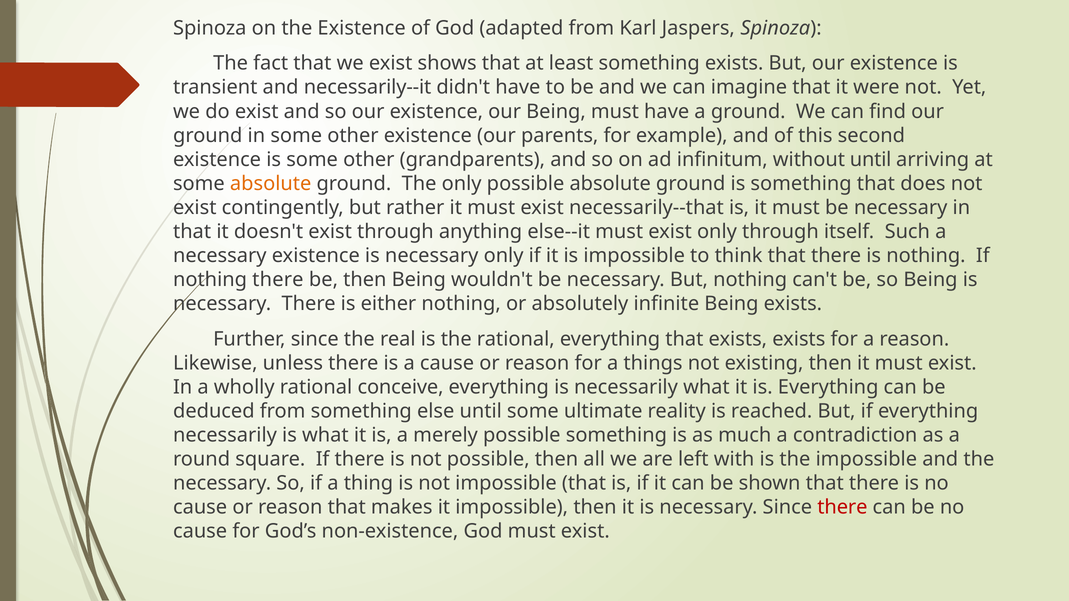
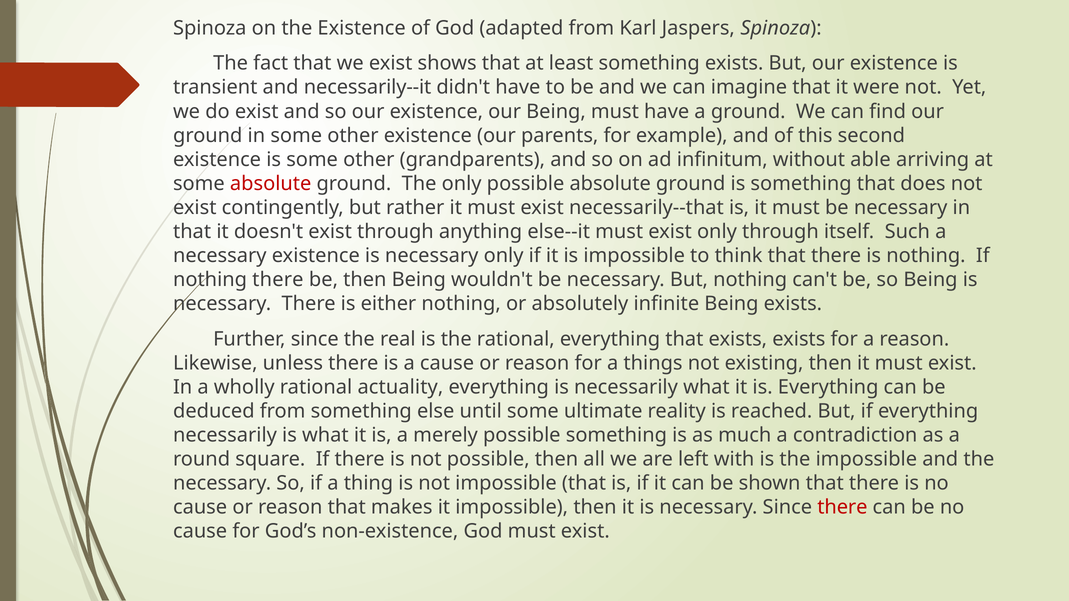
without until: until -> able
absolute at (271, 184) colour: orange -> red
conceive: conceive -> actuality
